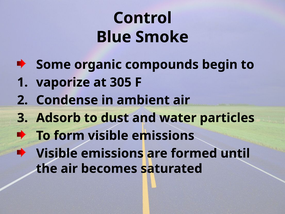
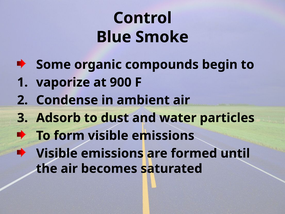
305: 305 -> 900
